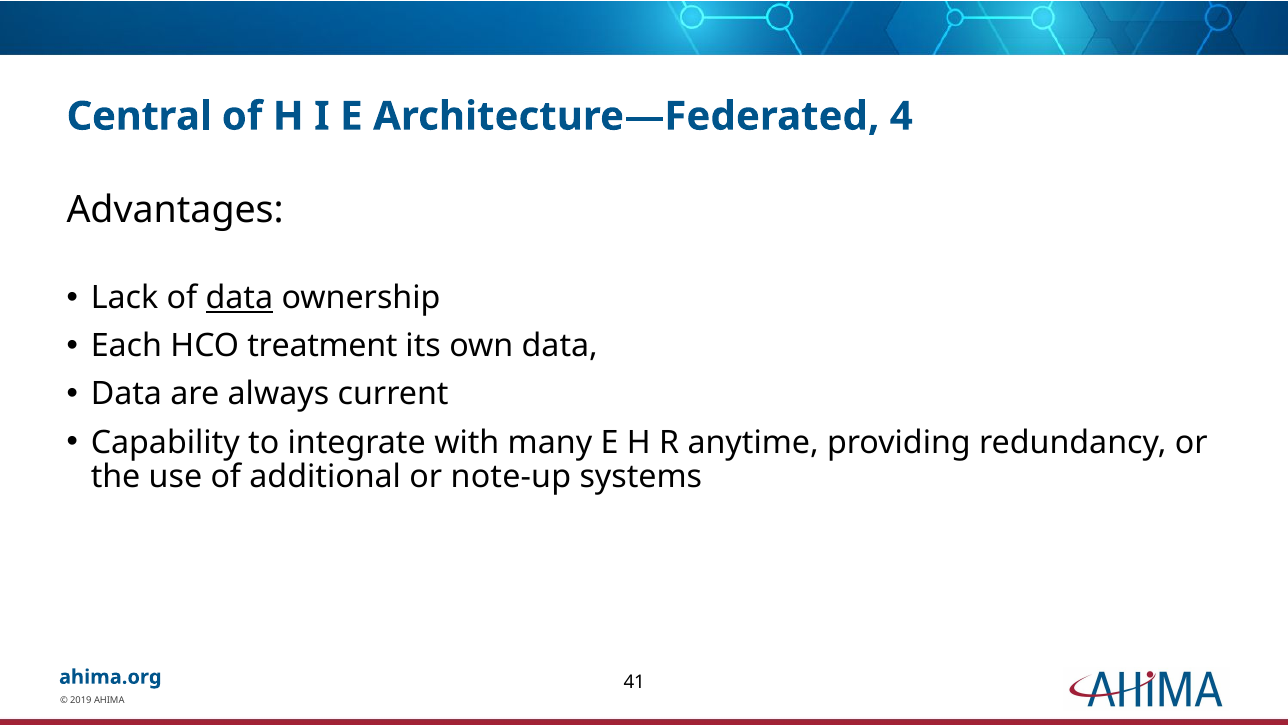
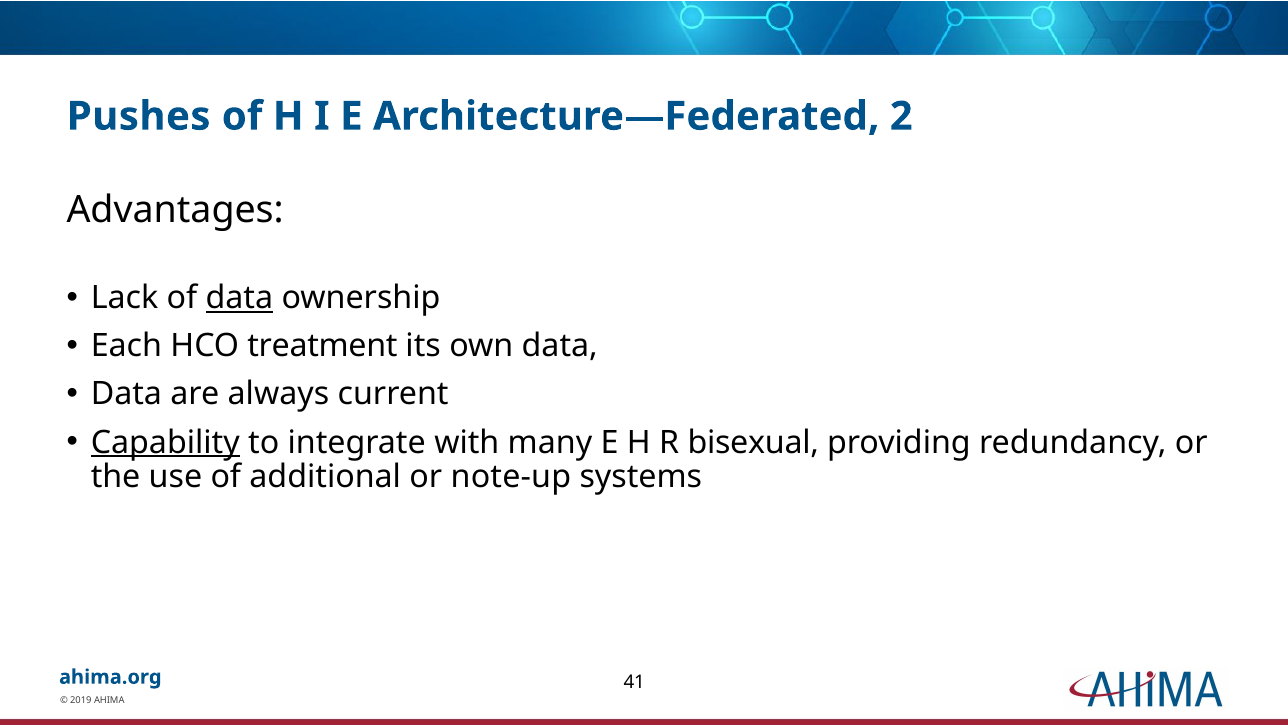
Central: Central -> Pushes
4: 4 -> 2
Capability underline: none -> present
anytime: anytime -> bisexual
